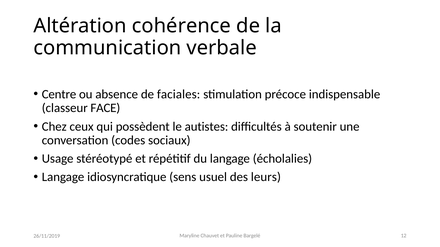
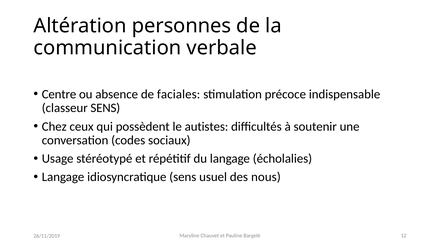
cohérence: cohérence -> personnes
classeur FACE: FACE -> SENS
leurs: leurs -> nous
